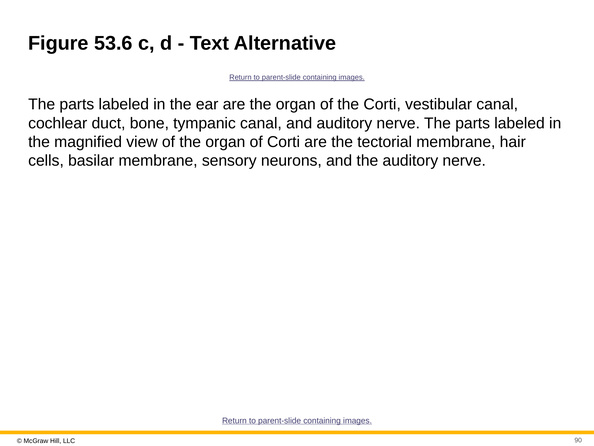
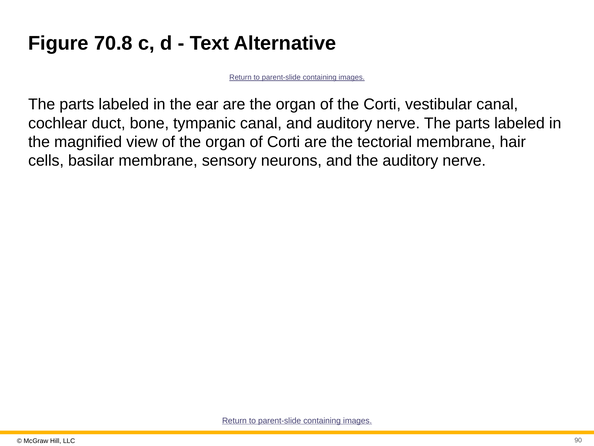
53.6: 53.6 -> 70.8
